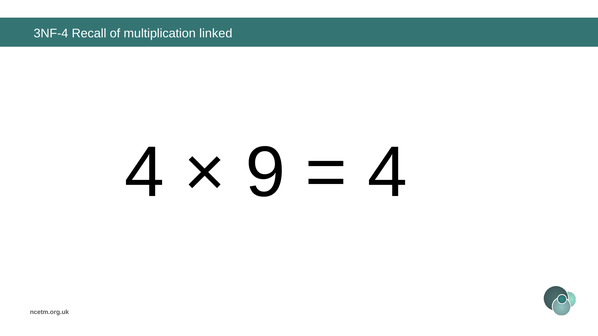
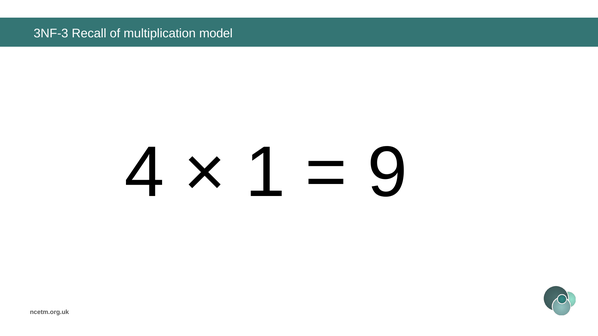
3NF-4: 3NF-4 -> 3NF-3
linked: linked -> model
9: 9 -> 1
4 at (387, 173): 4 -> 9
